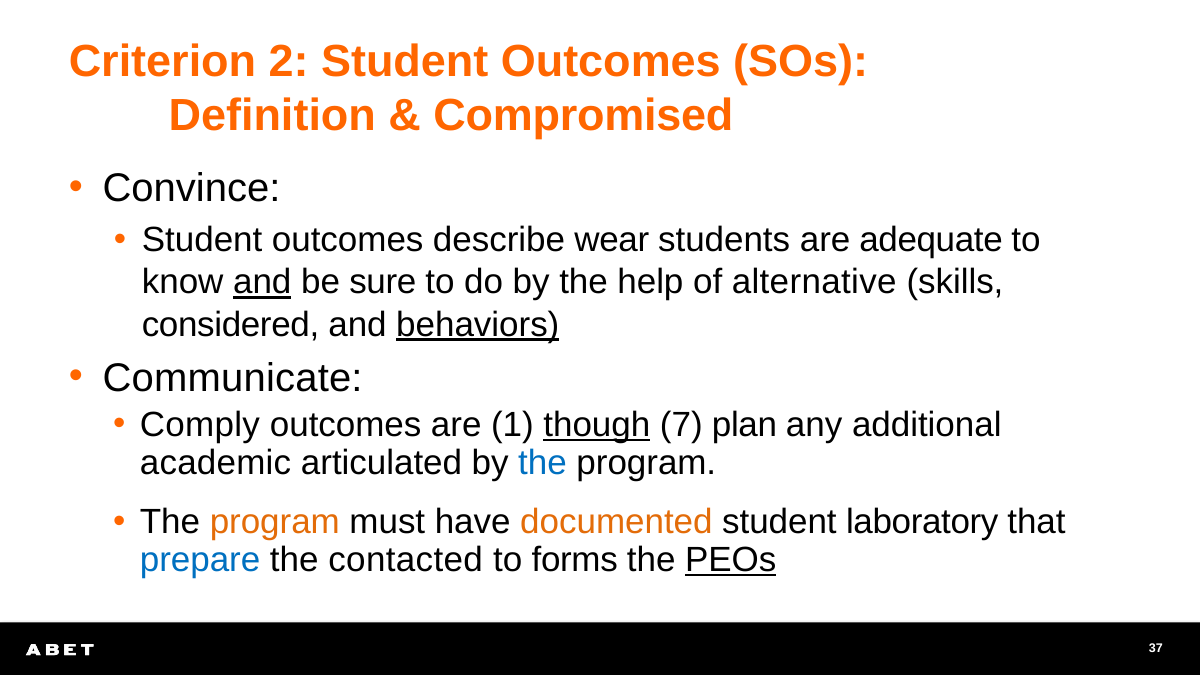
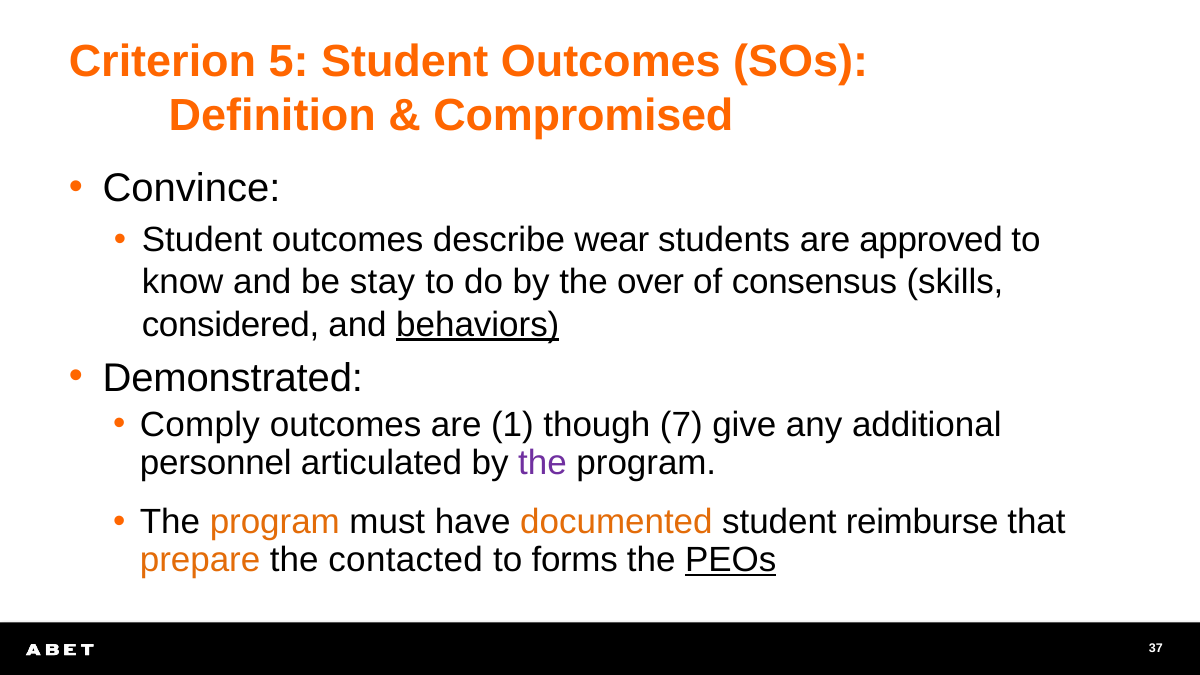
2: 2 -> 5
adequate: adequate -> approved
and at (262, 282) underline: present -> none
sure: sure -> stay
help: help -> over
alternative: alternative -> consensus
Communicate: Communicate -> Demonstrated
though underline: present -> none
plan: plan -> give
academic: academic -> personnel
the at (543, 463) colour: blue -> purple
laboratory: laboratory -> reimburse
prepare colour: blue -> orange
